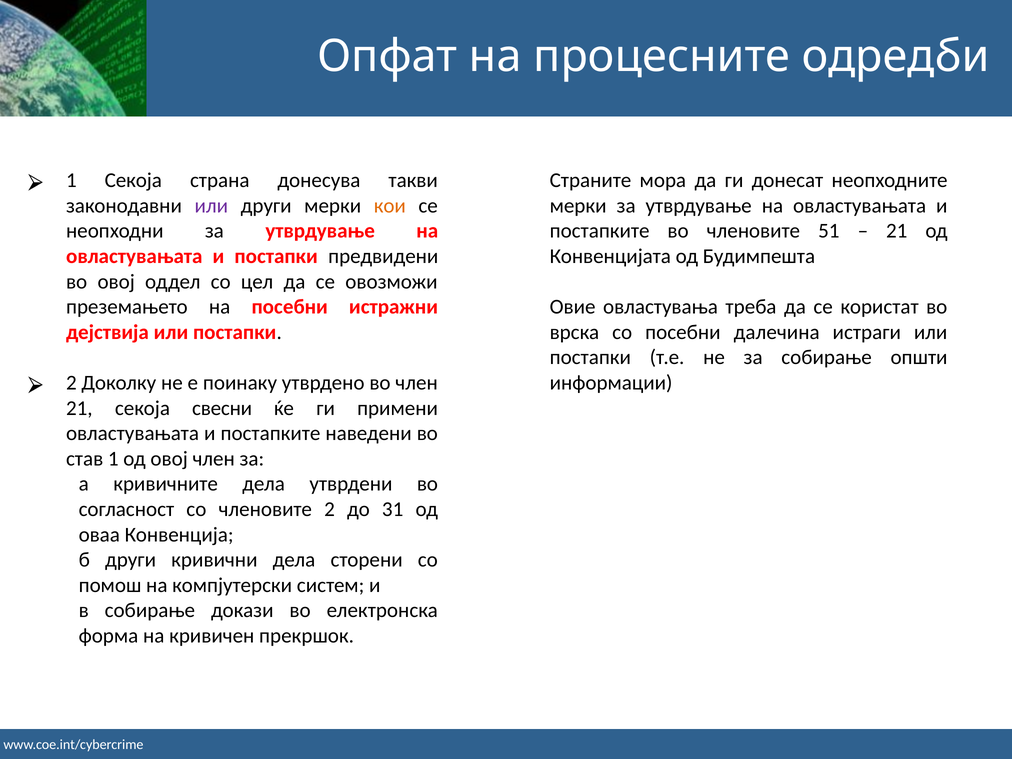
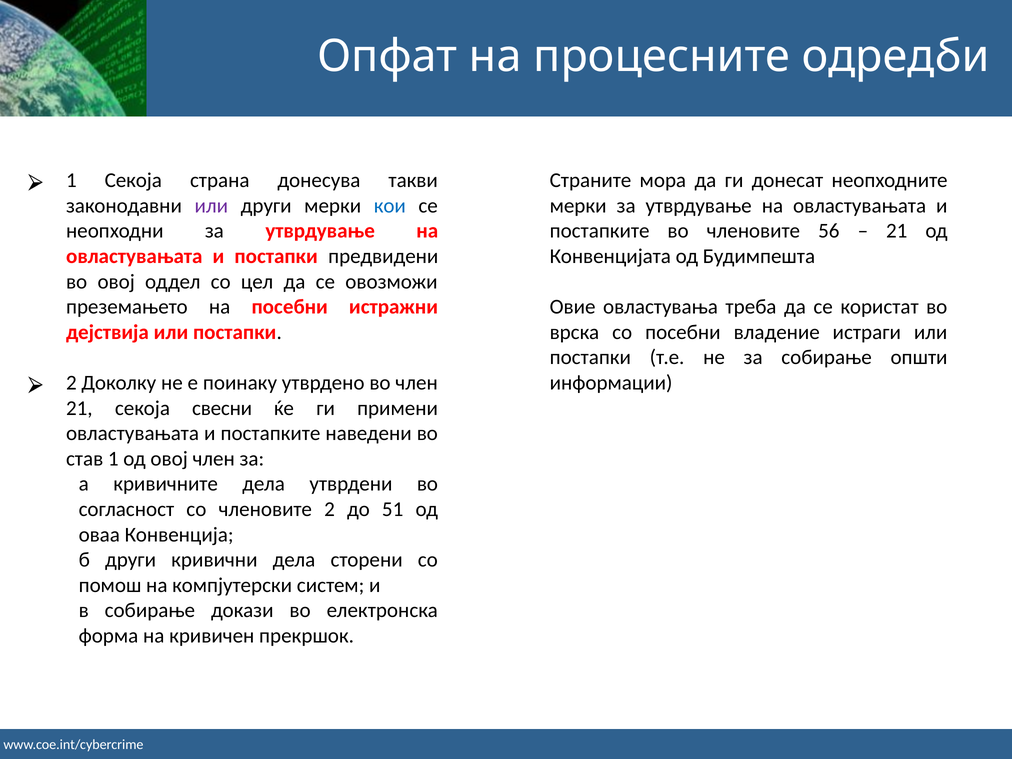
кои colour: orange -> blue
51: 51 -> 56
далечина: далечина -> владение
31: 31 -> 51
